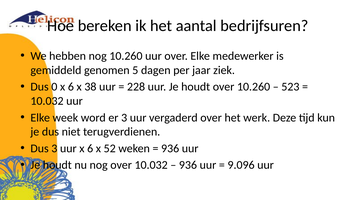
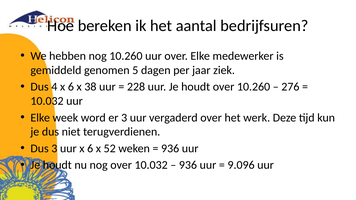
0: 0 -> 4
523: 523 -> 276
